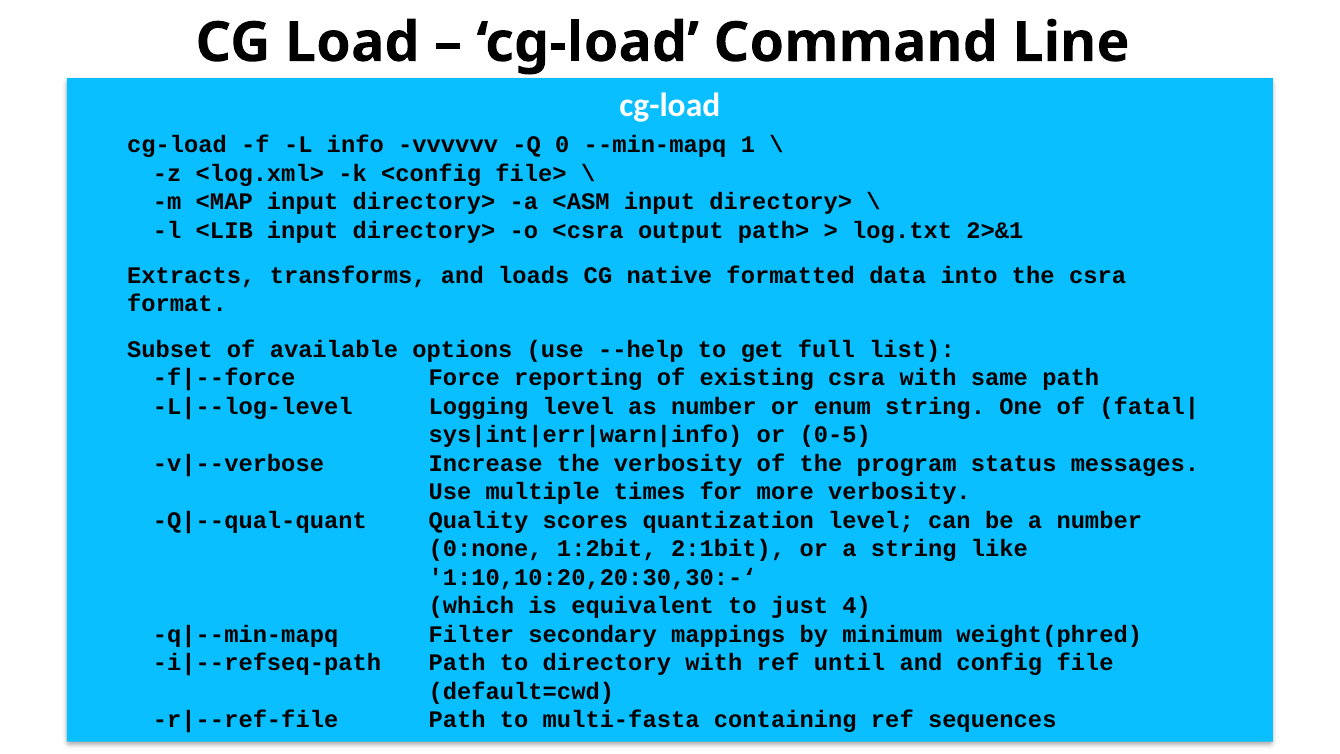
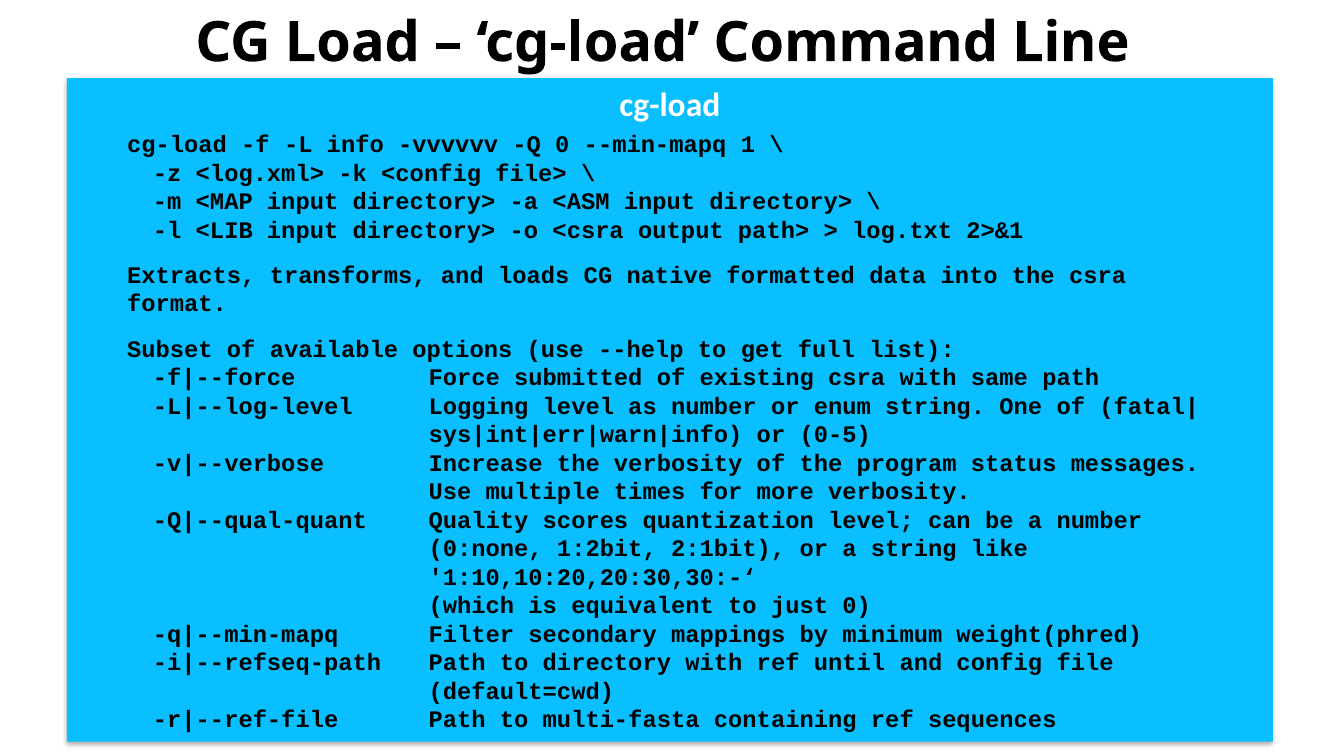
reporting: reporting -> submitted
just 4: 4 -> 0
